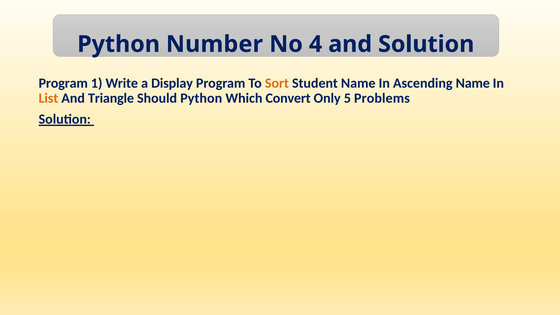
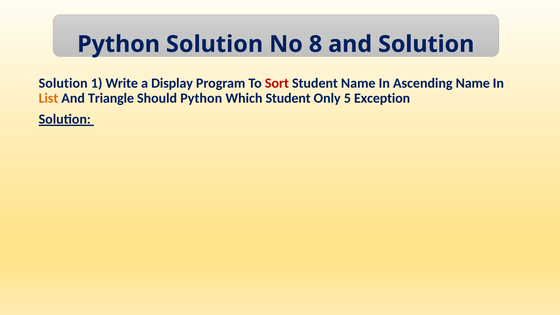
Python Number: Number -> Solution
4: 4 -> 8
Program at (63, 83): Program -> Solution
Sort colour: orange -> red
Which Convert: Convert -> Student
Problems: Problems -> Exception
